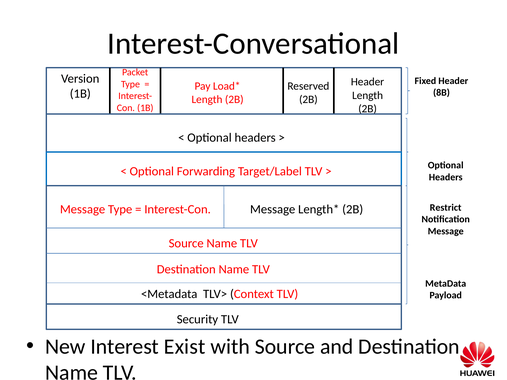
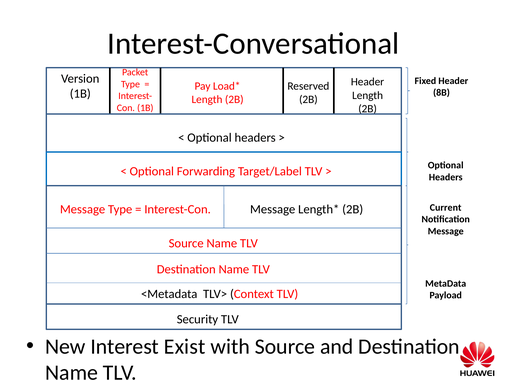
Restrict: Restrict -> Current
